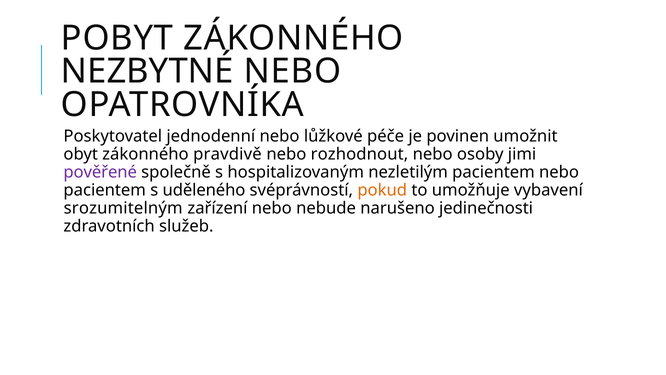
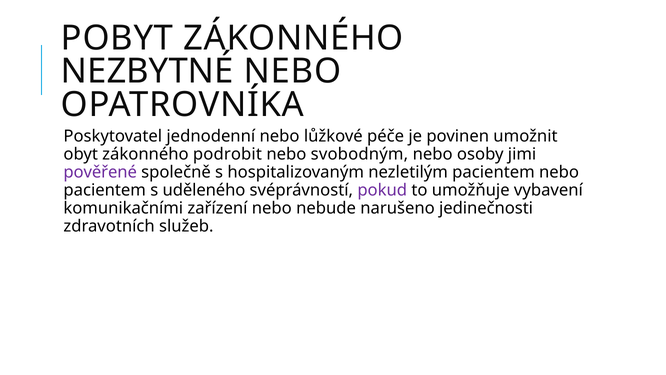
pravdivě: pravdivě -> podrobit
rozhodnout: rozhodnout -> svobodným
pokud colour: orange -> purple
srozumitelným: srozumitelným -> komunikačními
